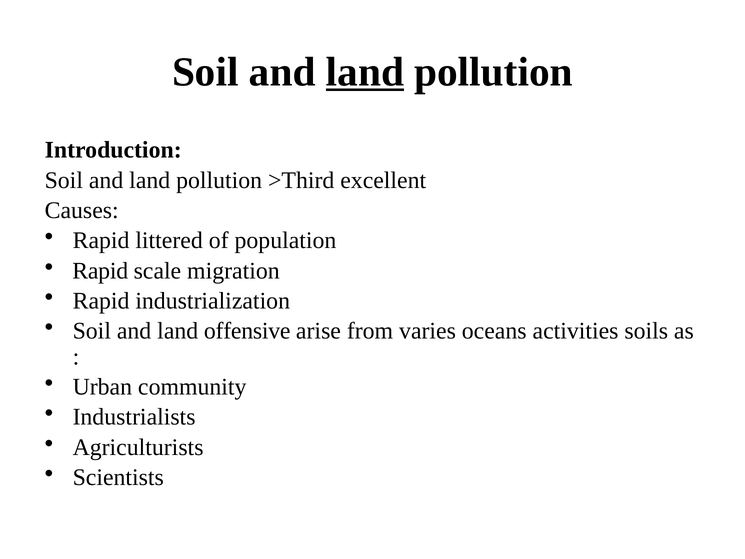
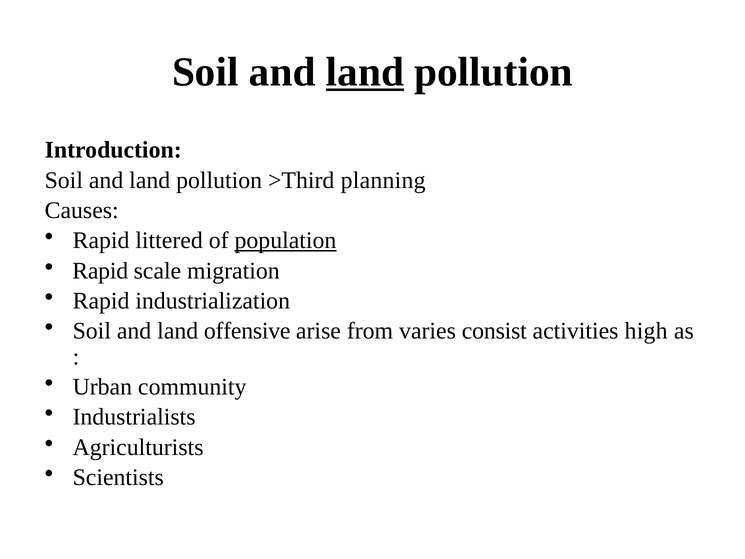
excellent: excellent -> planning
population underline: none -> present
oceans: oceans -> consist
soils: soils -> high
